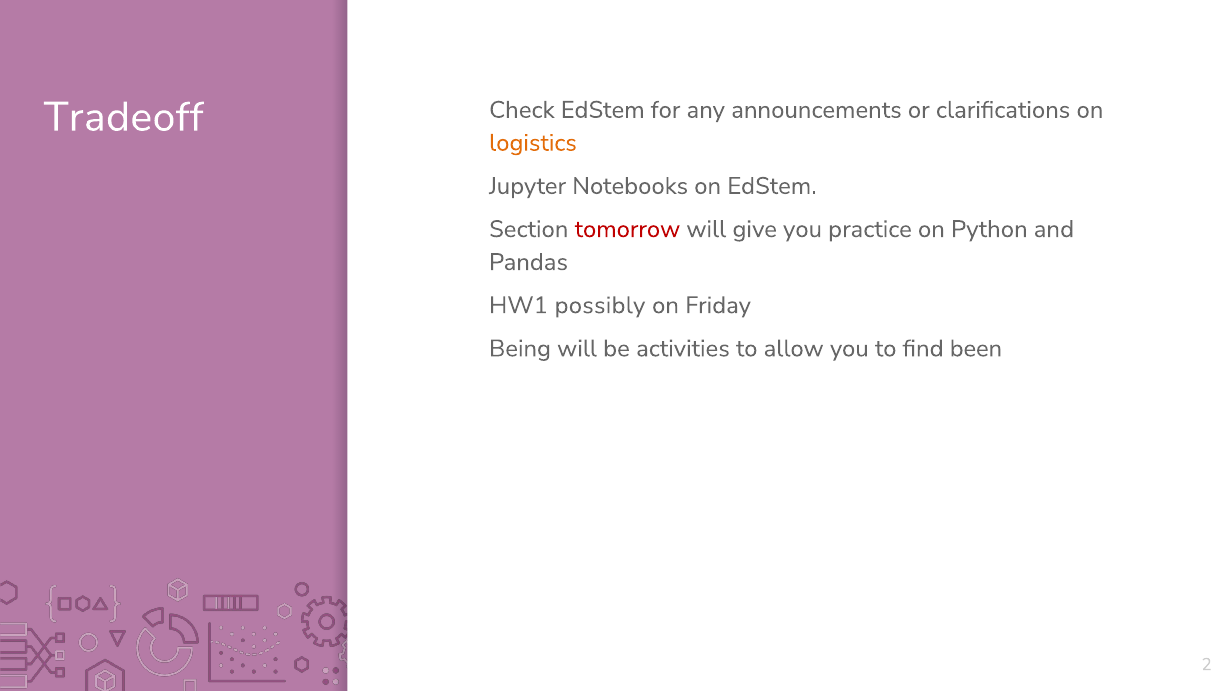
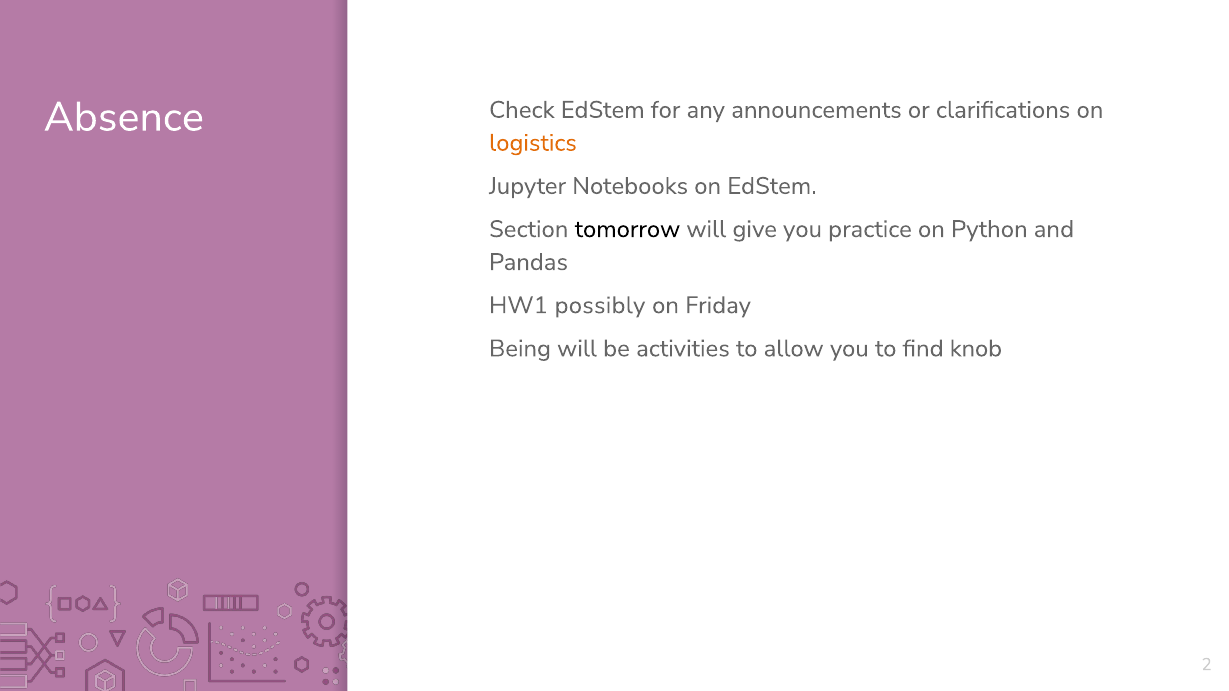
Tradeoff: Tradeoff -> Absence
tomorrow colour: red -> black
been: been -> knob
